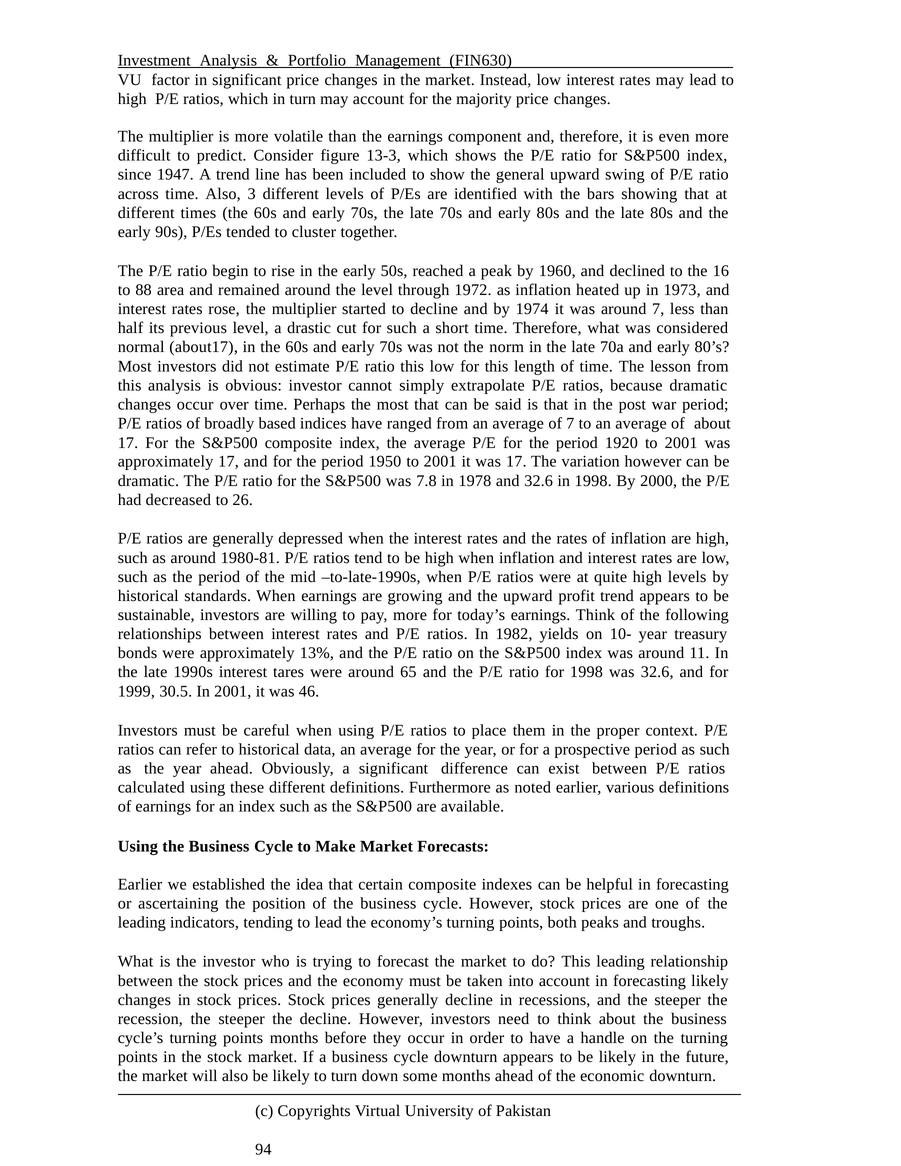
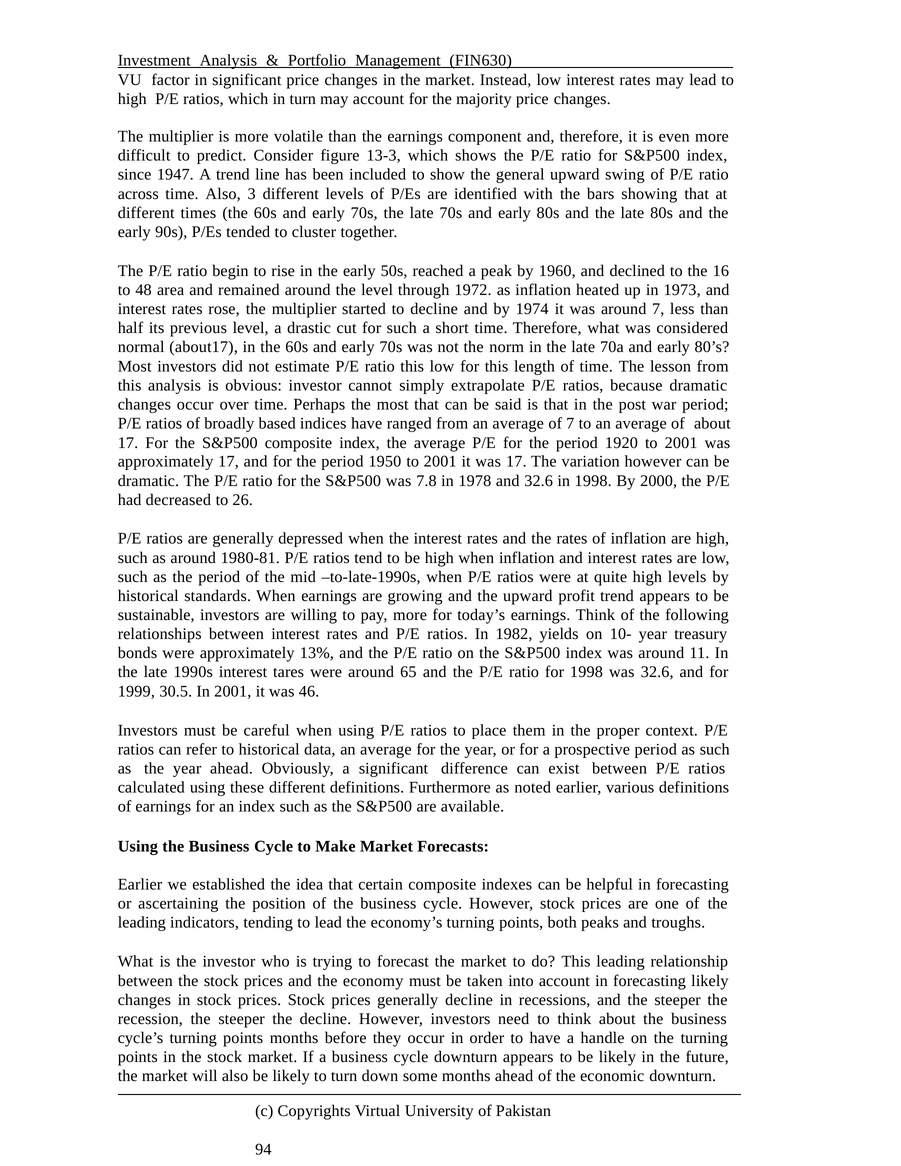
88: 88 -> 48
